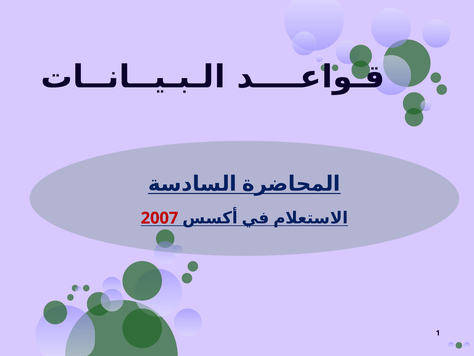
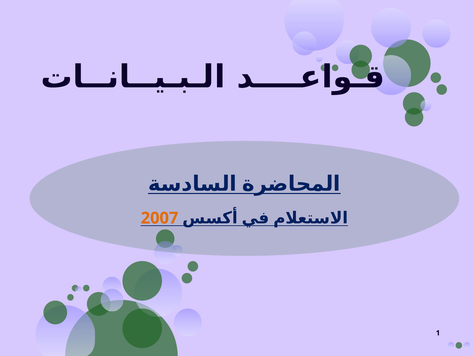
2007 colour: red -> orange
